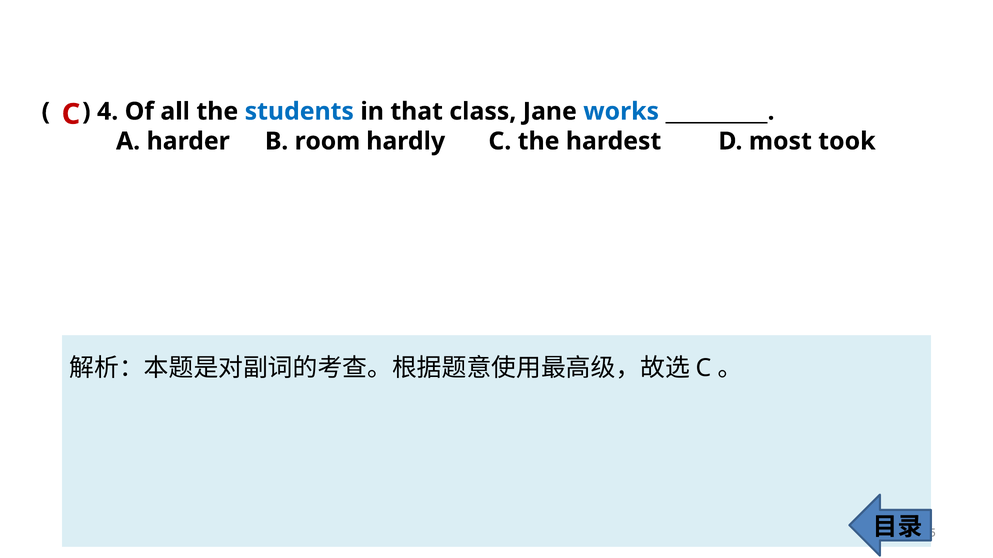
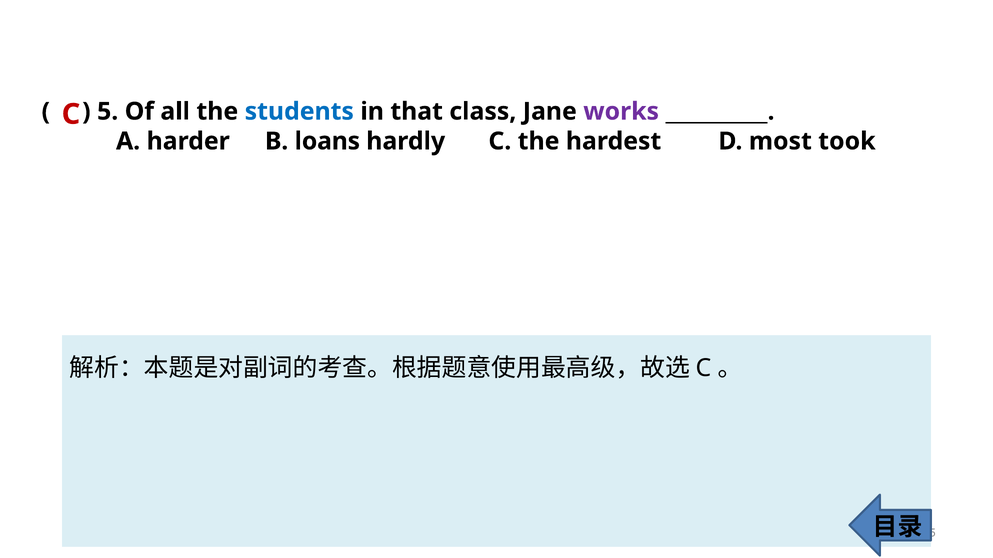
4: 4 -> 5
works colour: blue -> purple
room: room -> loans
